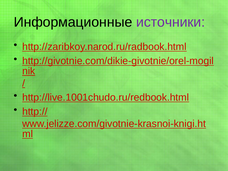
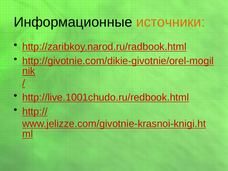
источники colour: purple -> orange
